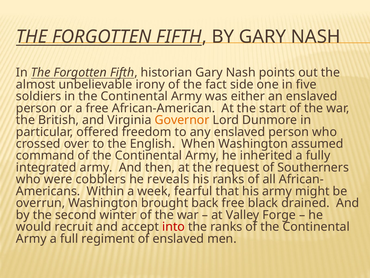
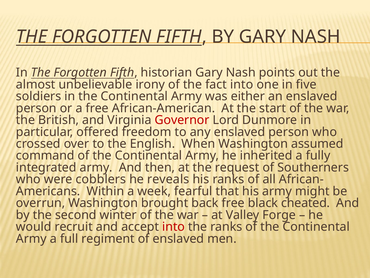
fact side: side -> into
Governor colour: orange -> red
drained: drained -> cheated
